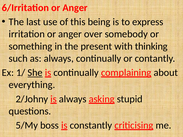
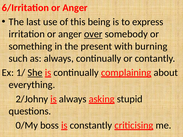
over underline: none -> present
thinking: thinking -> burning
5/My: 5/My -> 0/My
